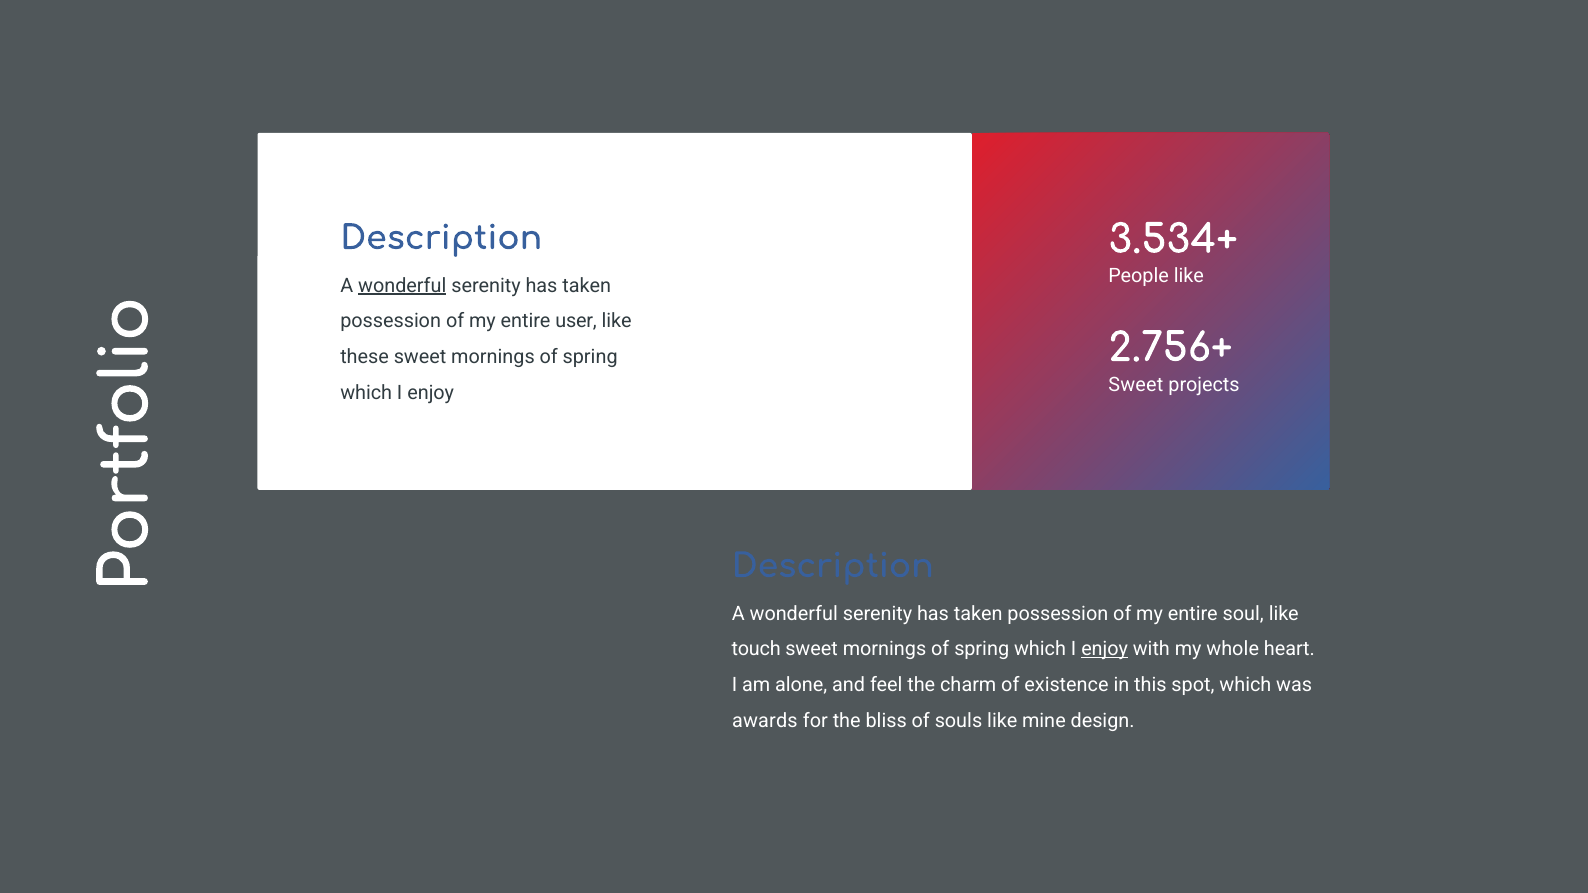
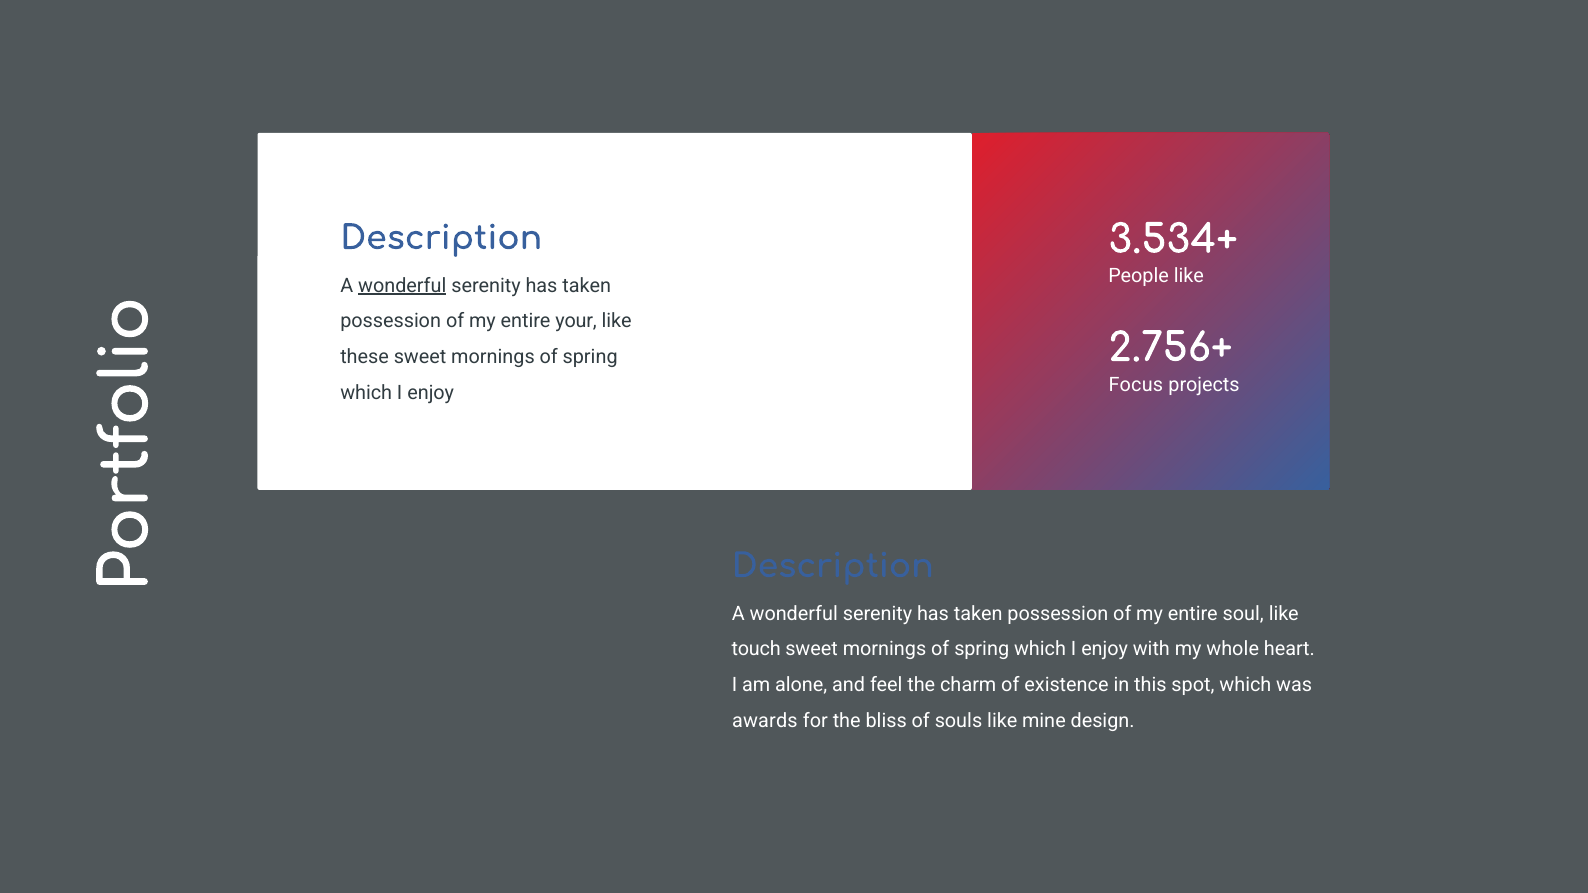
user: user -> your
Sweet at (1136, 385): Sweet -> Focus
enjoy at (1105, 649) underline: present -> none
